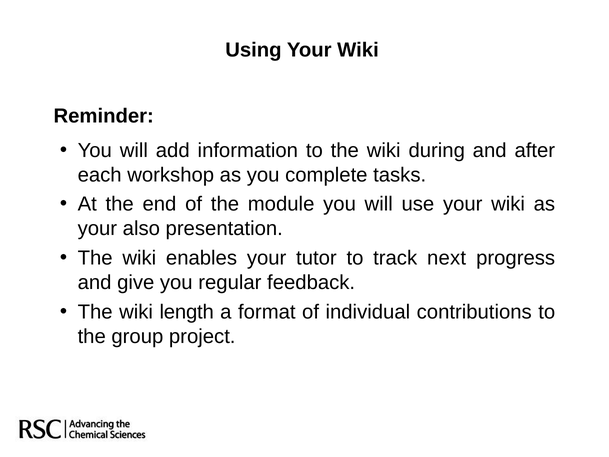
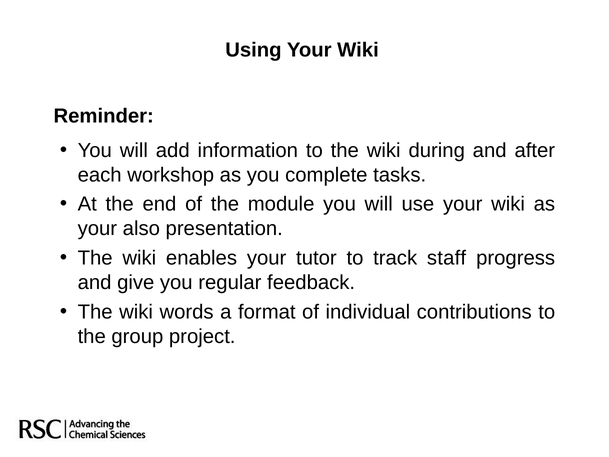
next: next -> staff
length: length -> words
